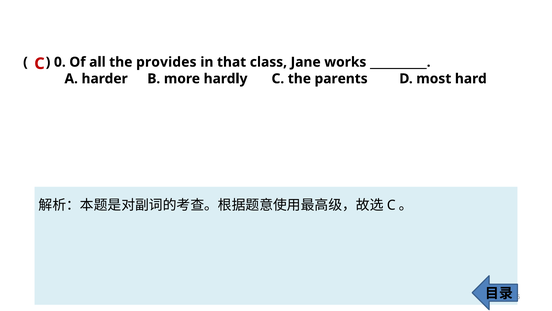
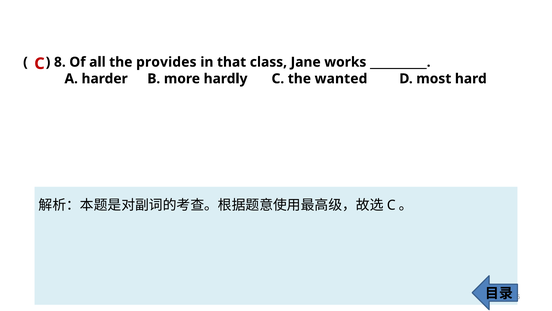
0: 0 -> 8
parents: parents -> wanted
